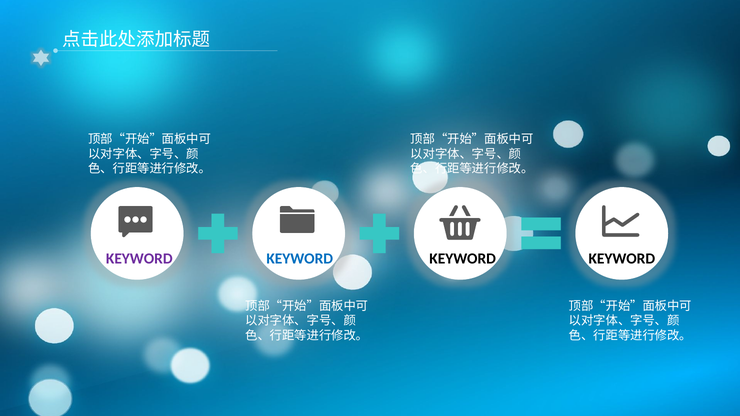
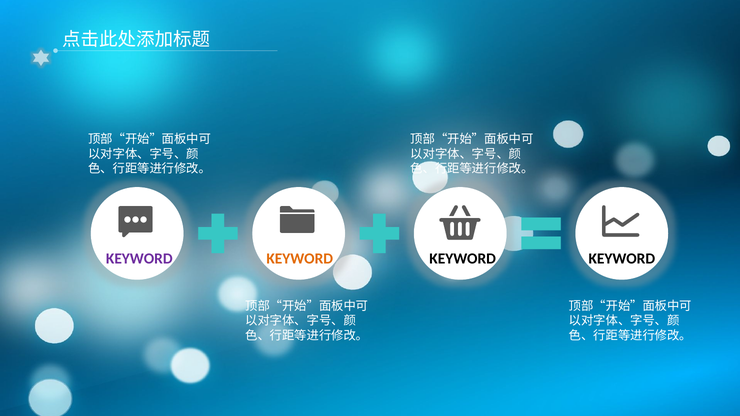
KEYWORD at (300, 259) colour: blue -> orange
